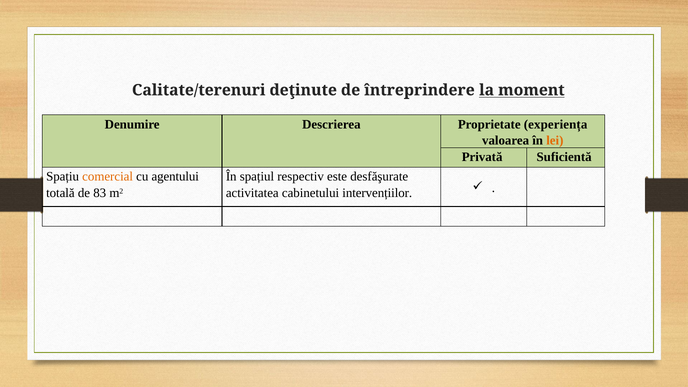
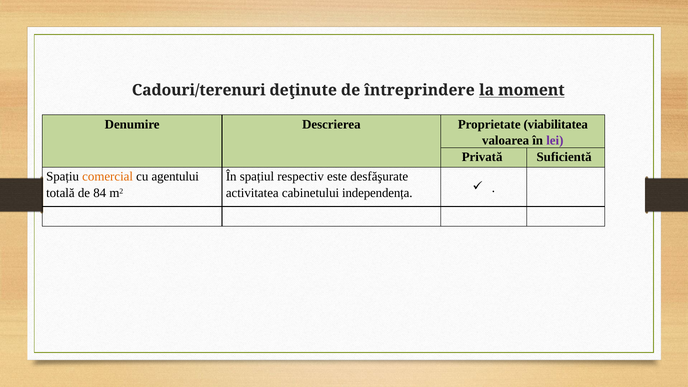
Calitate/terenuri: Calitate/terenuri -> Cadouri/terenuri
experiența: experiența -> viabilitatea
lei colour: orange -> purple
83: 83 -> 84
intervențiilor: intervențiilor -> independența
